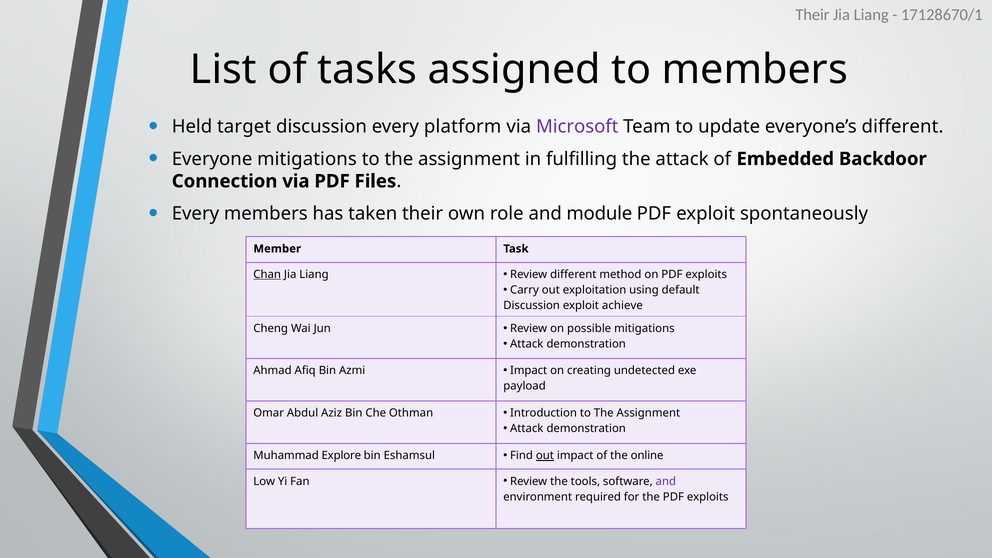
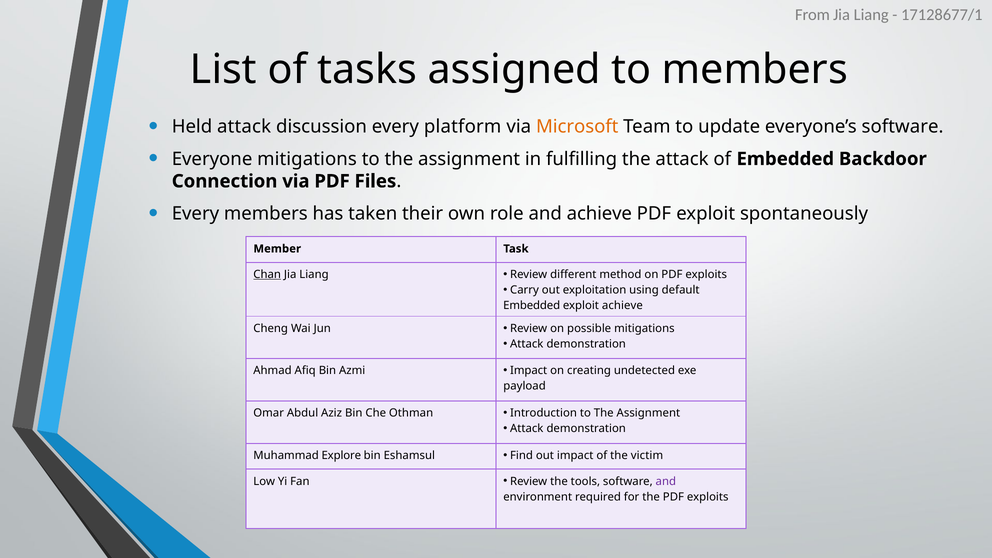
Their at (812, 15): Their -> From
17128670/1: 17128670/1 -> 17128677/1
Held target: target -> attack
Microsoft colour: purple -> orange
everyone’s different: different -> software
and module: module -> achieve
Discussion at (532, 305): Discussion -> Embedded
out at (545, 456) underline: present -> none
online: online -> victim
